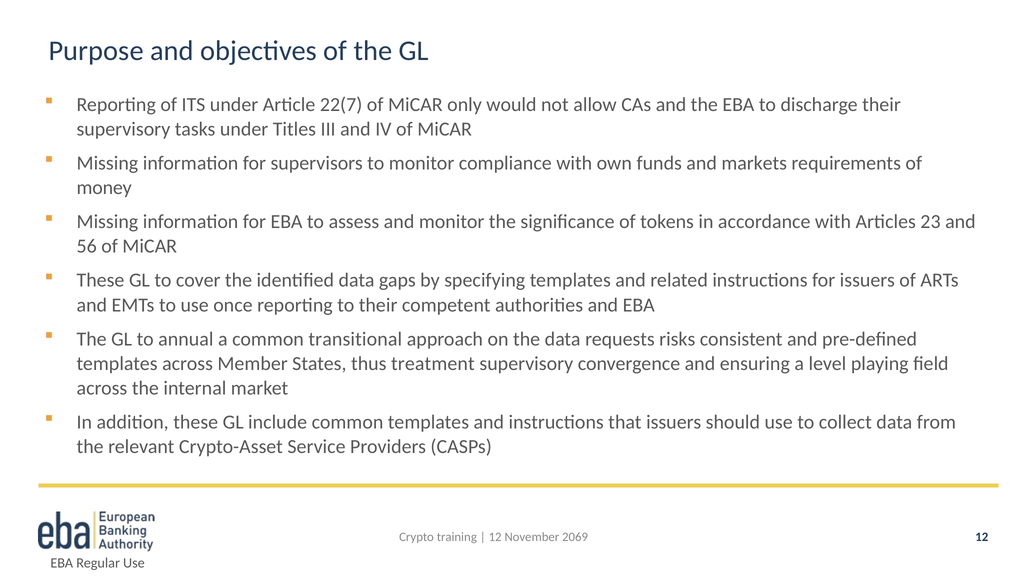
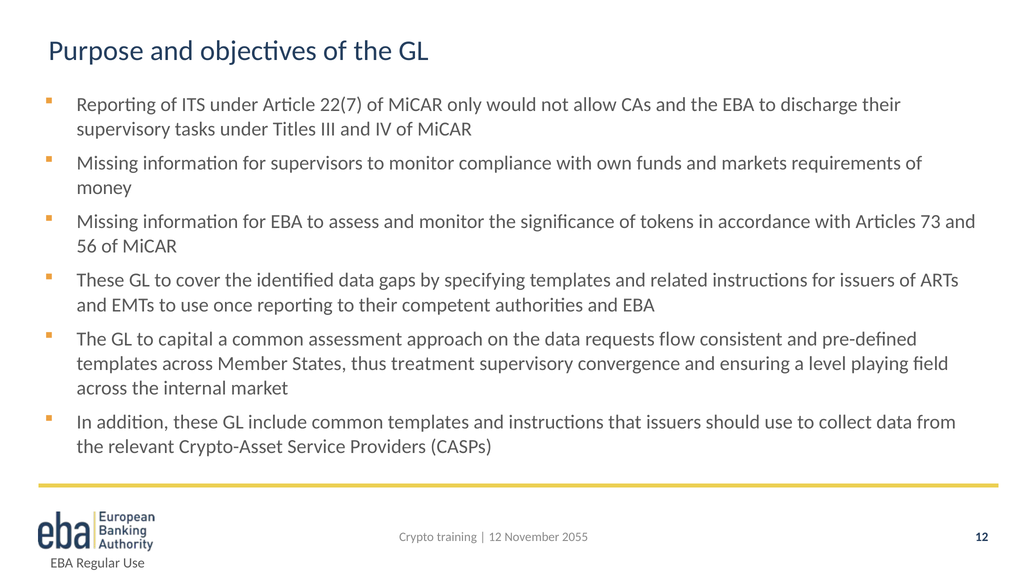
23: 23 -> 73
annual: annual -> capital
transitional: transitional -> assessment
risks: risks -> flow
2069: 2069 -> 2055
